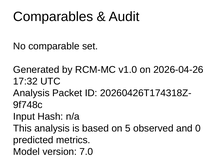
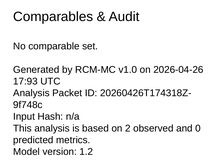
17:32: 17:32 -> 17:93
5: 5 -> 2
7.0: 7.0 -> 1.2
